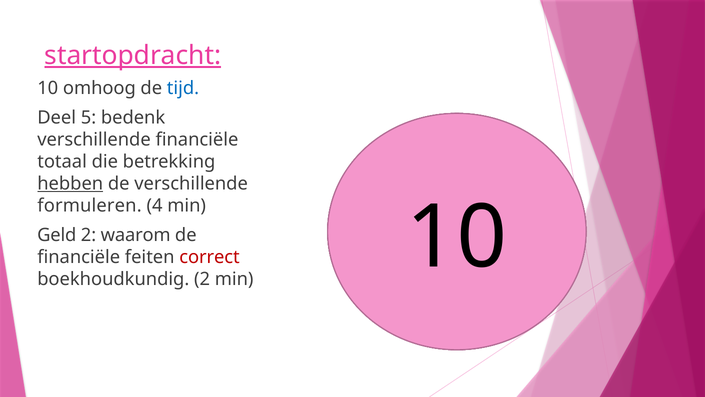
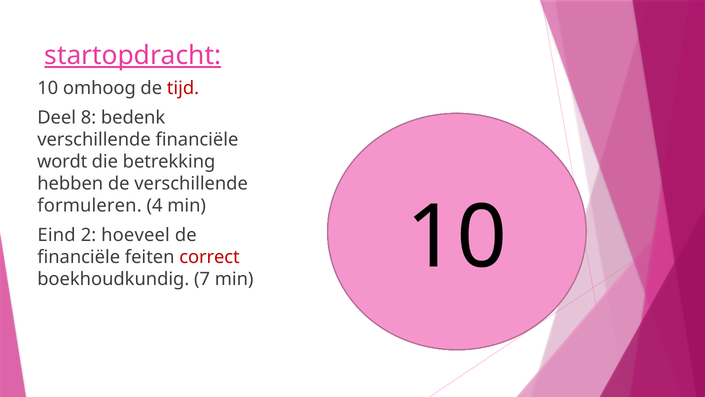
tijd colour: blue -> red
5: 5 -> 8
totaal: totaal -> wordt
hebben underline: present -> none
Geld: Geld -> Eind
waarom: waarom -> hoeveel
boekhoudkundig 2: 2 -> 7
